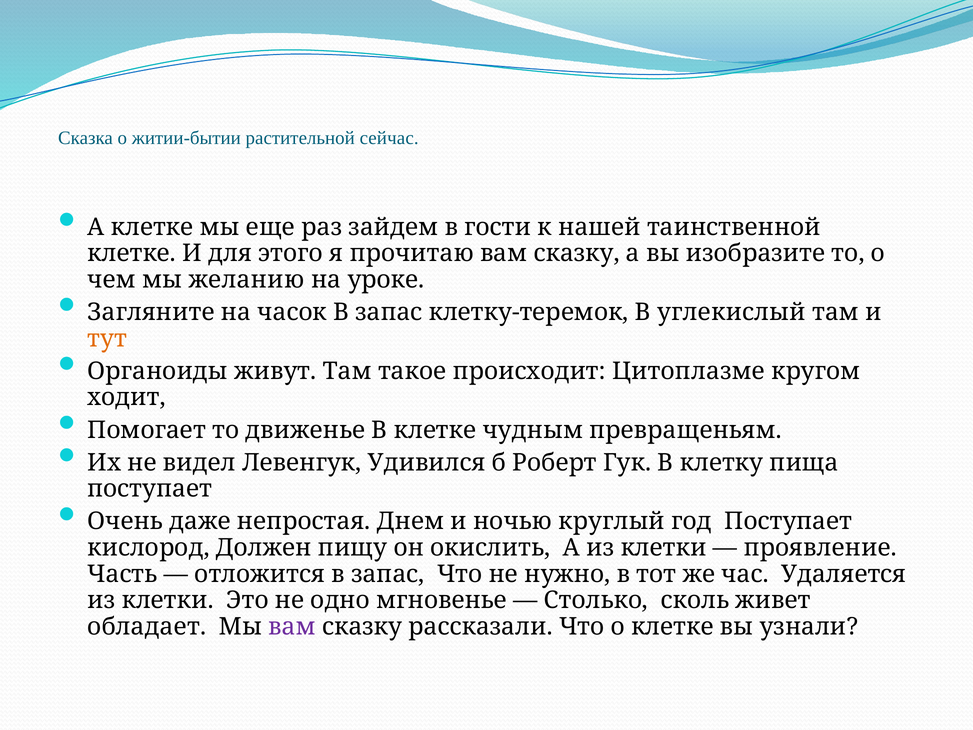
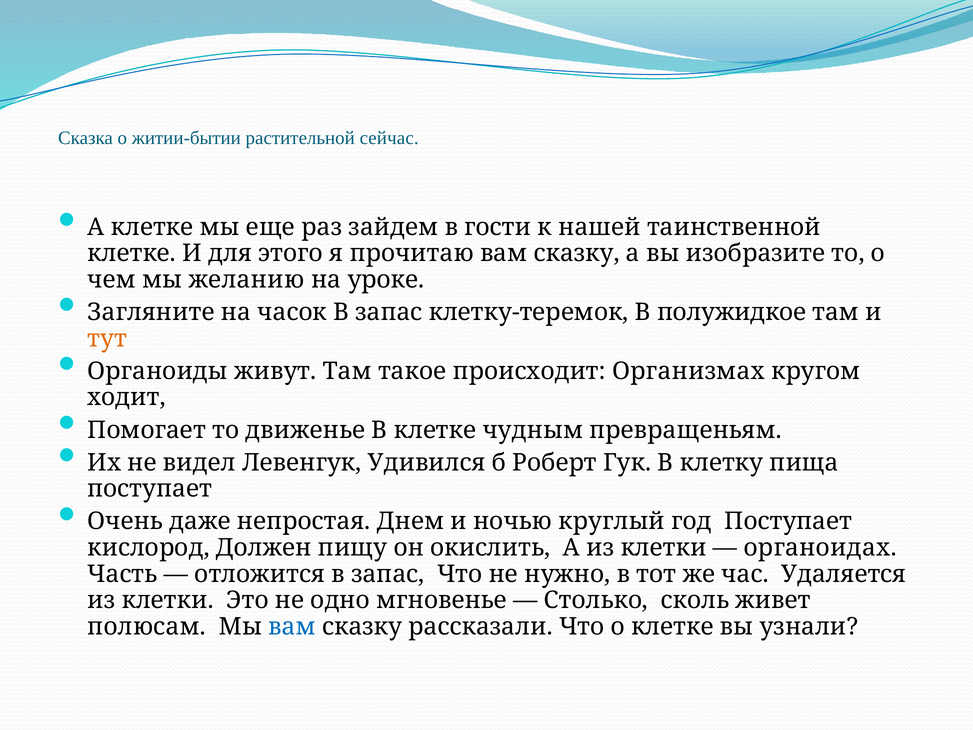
углекислый: углекислый -> полужидкое
Цитоплазме: Цитоплазме -> Организмах
проявление: проявление -> органоидах
обладает: обладает -> полюсам
вам at (292, 626) colour: purple -> blue
